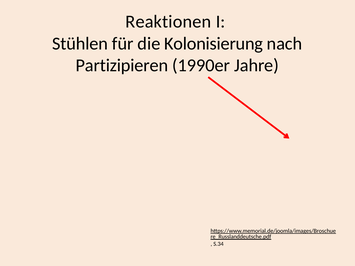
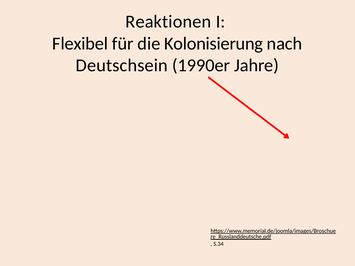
Stühlen: Stühlen -> Flexibel
Partizipieren: Partizipieren -> Deutschsein
